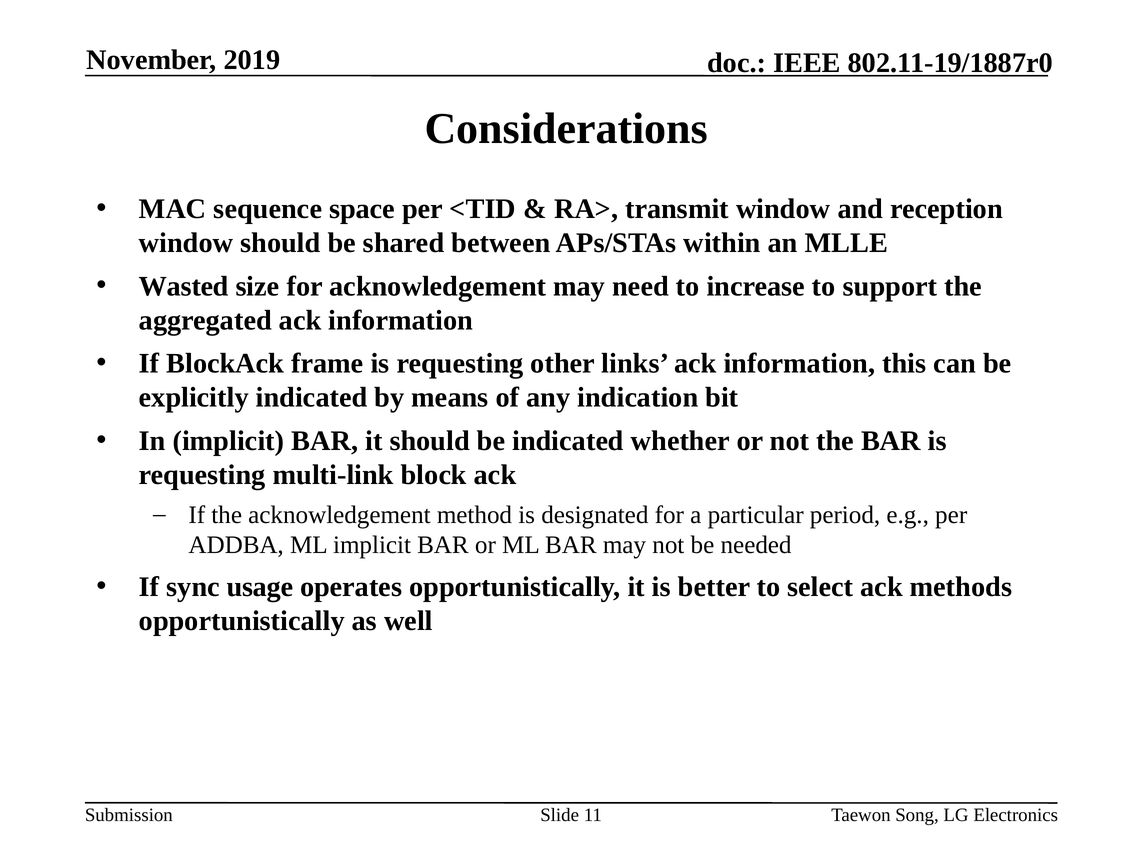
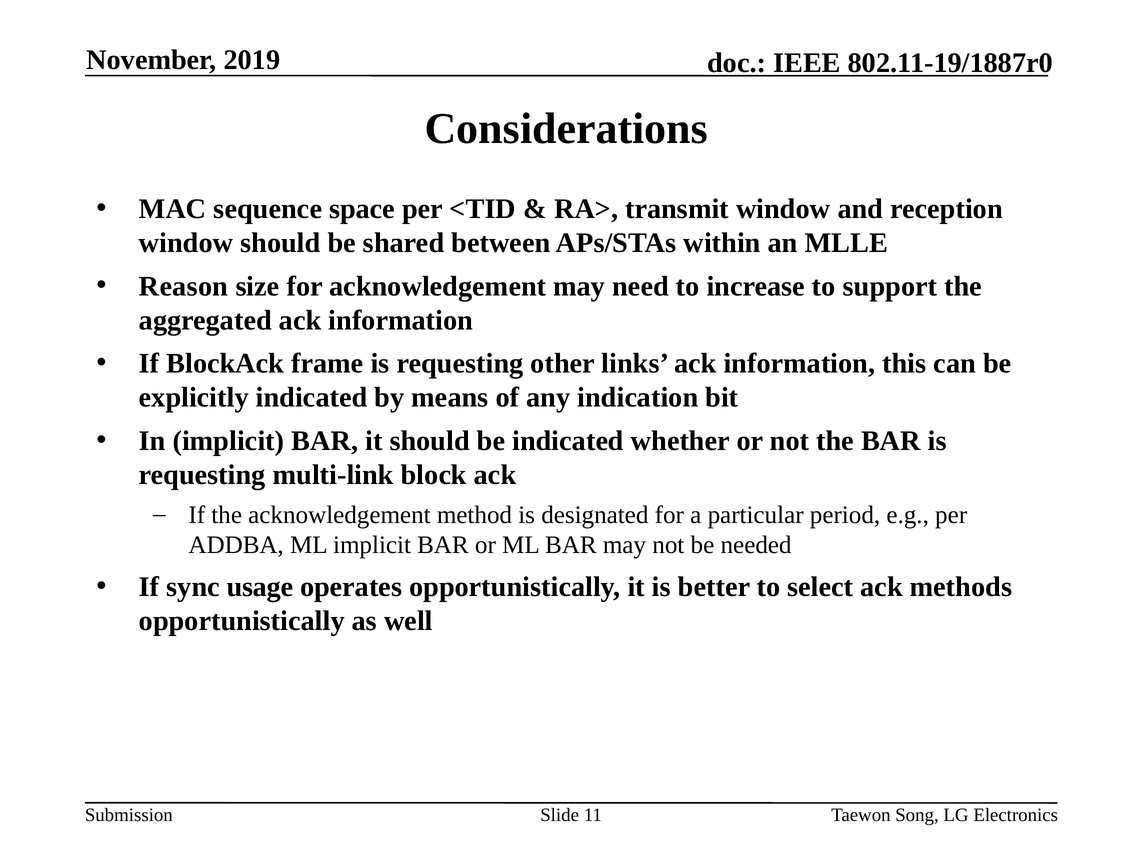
Wasted: Wasted -> Reason
